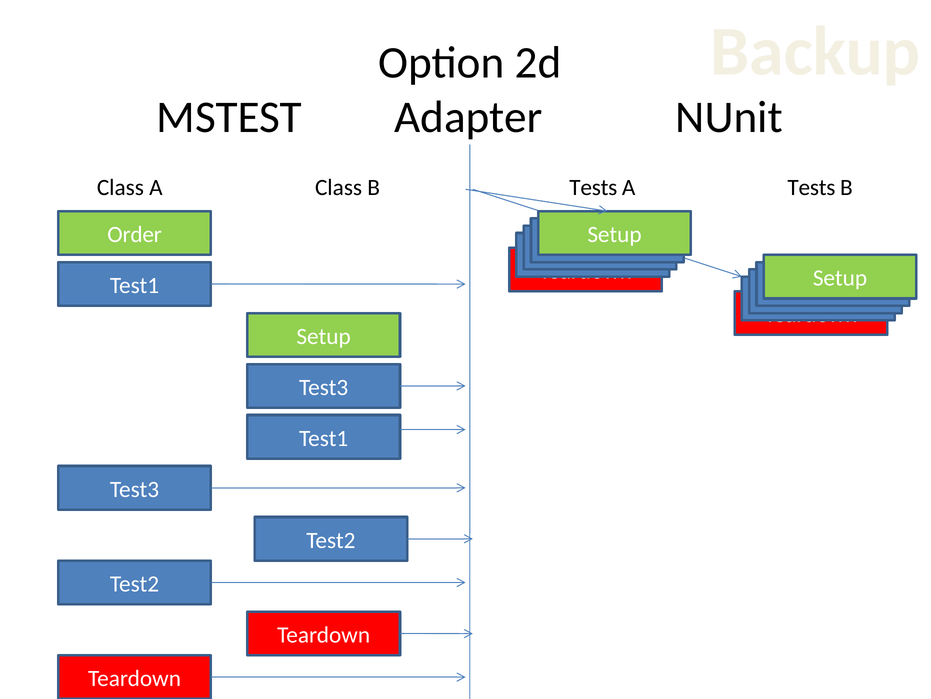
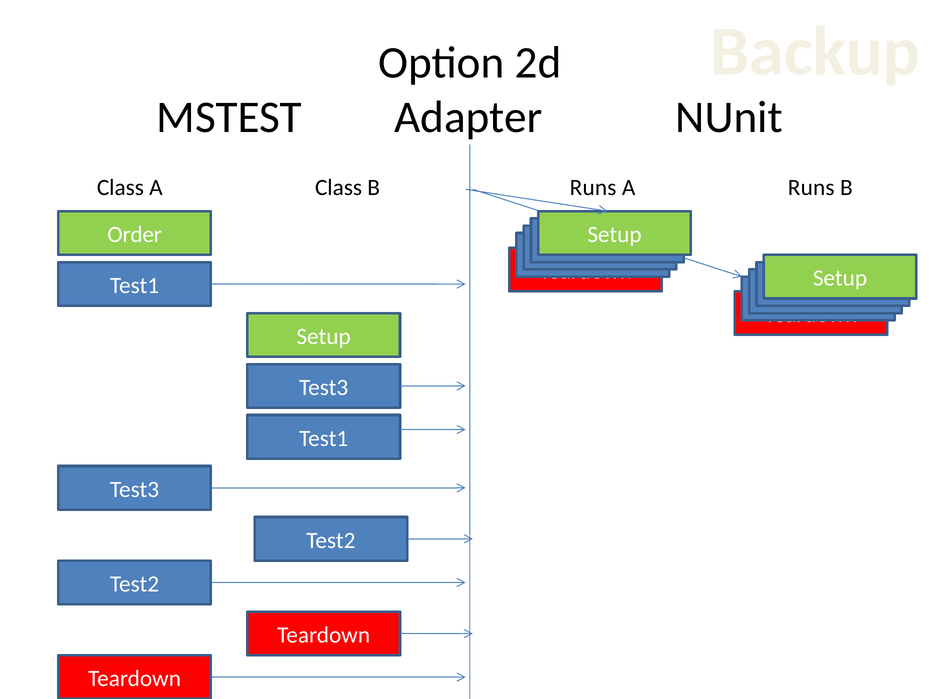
Tests at (593, 187): Tests -> Runs
A Tests: Tests -> Runs
